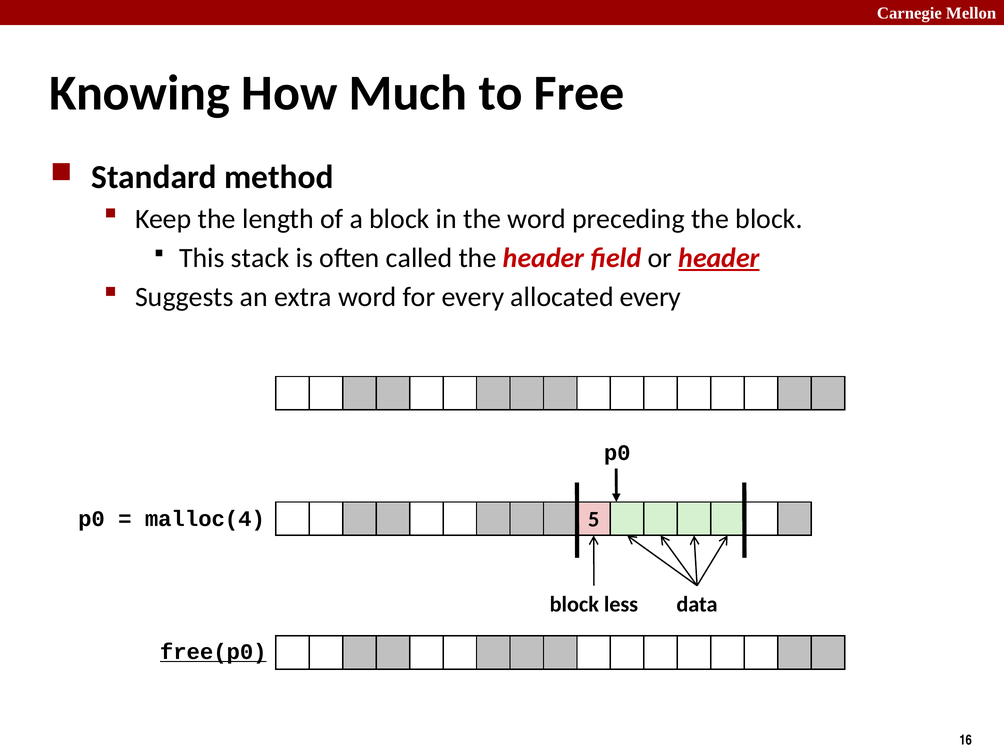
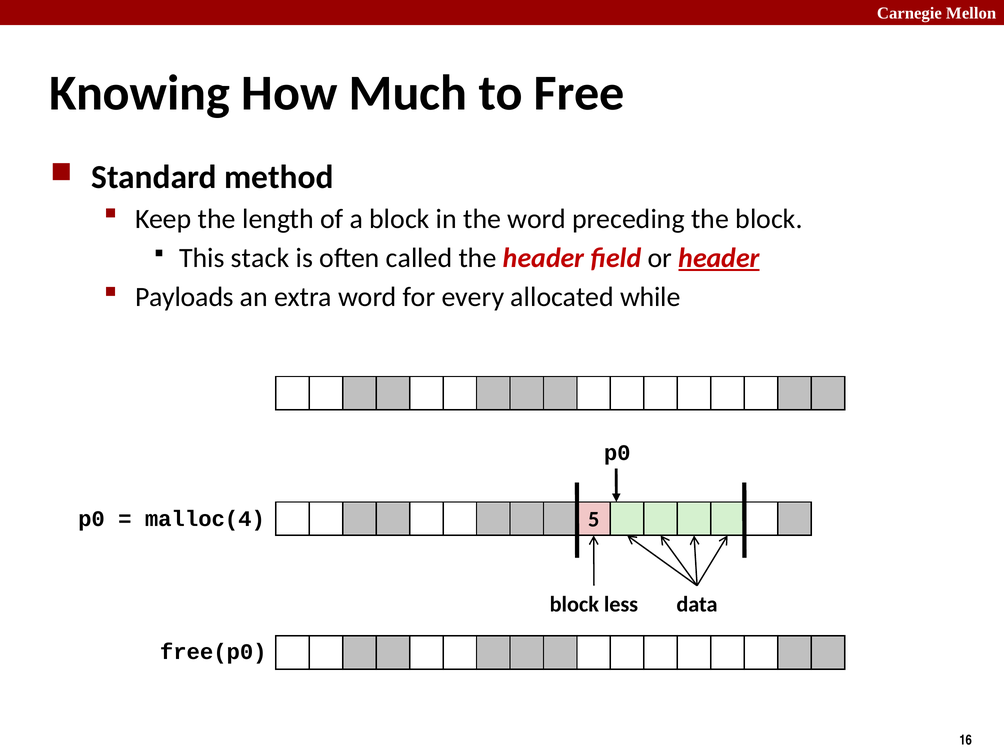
Suggests: Suggests -> Payloads
allocated every: every -> while
free(p0 underline: present -> none
